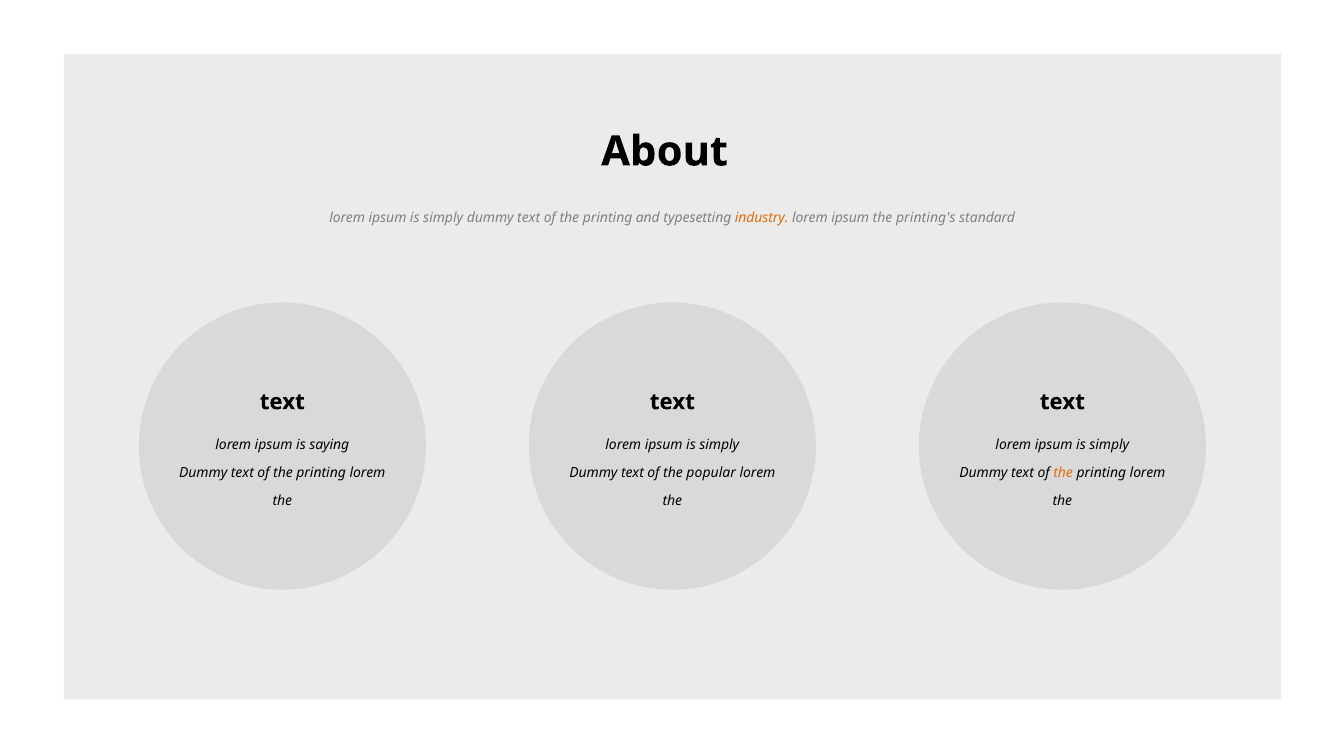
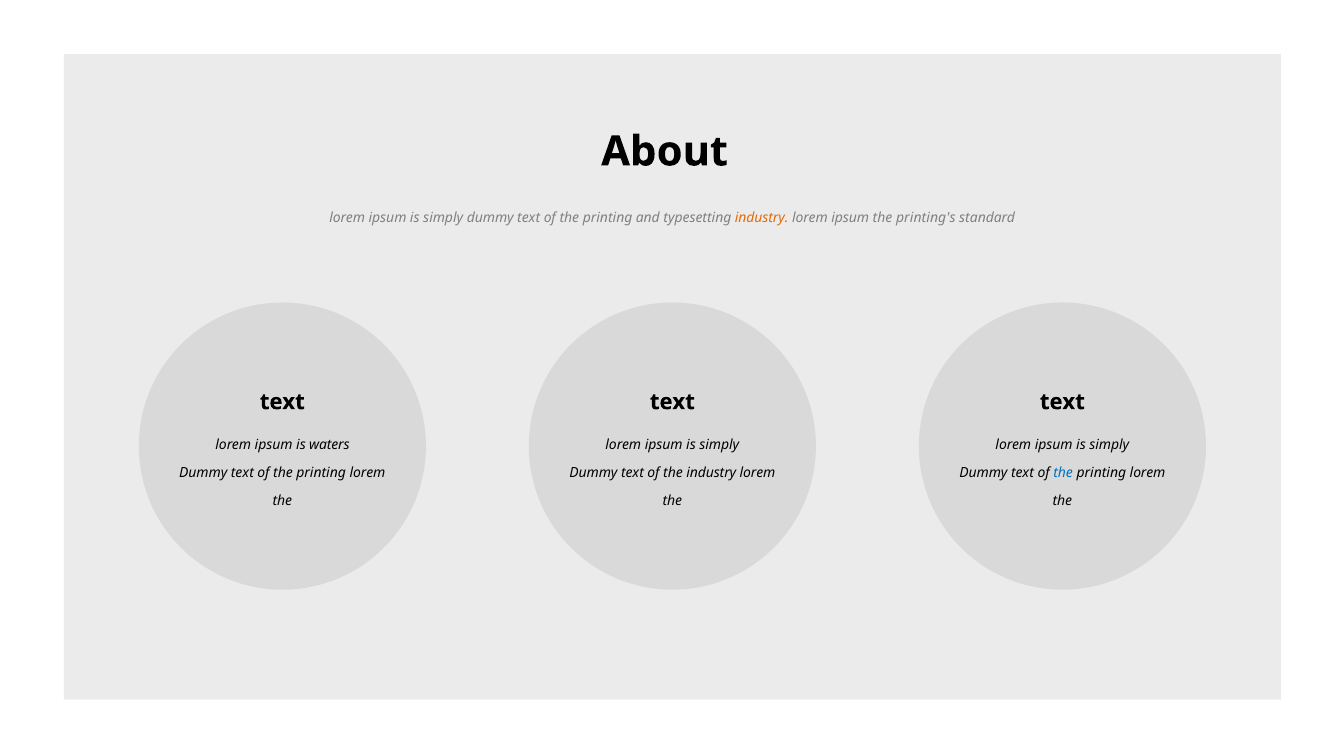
saying: saying -> waters
the popular: popular -> industry
the at (1063, 472) colour: orange -> blue
